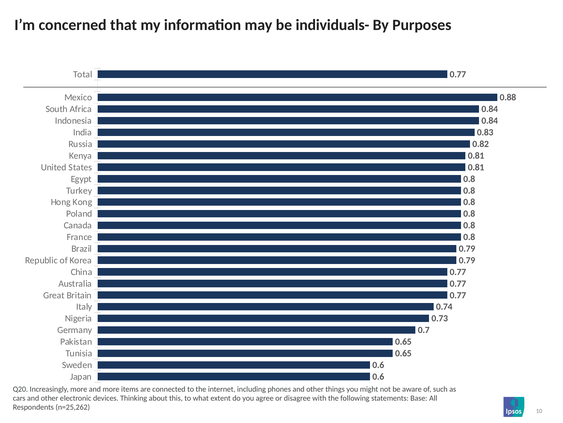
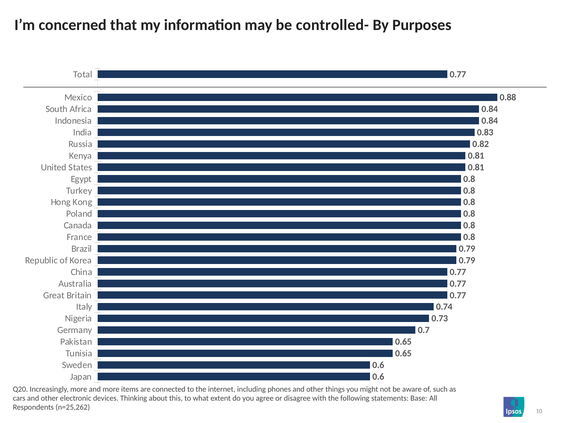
individuals-: individuals- -> controlled-
